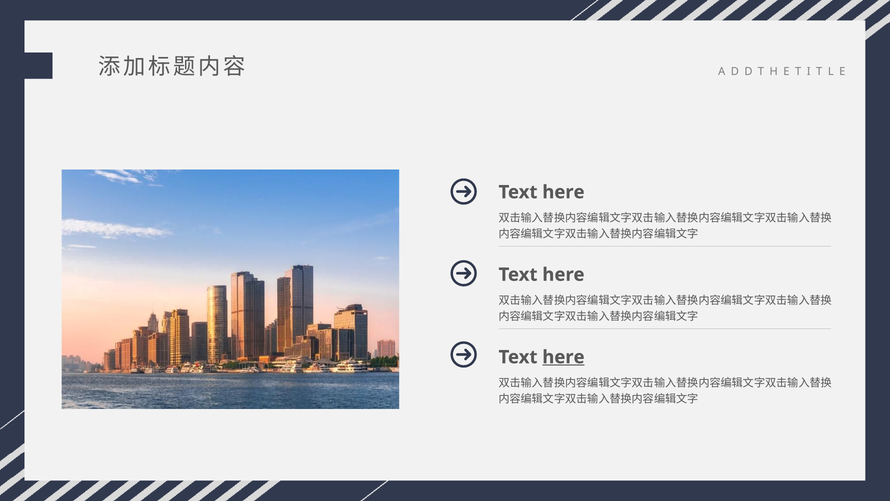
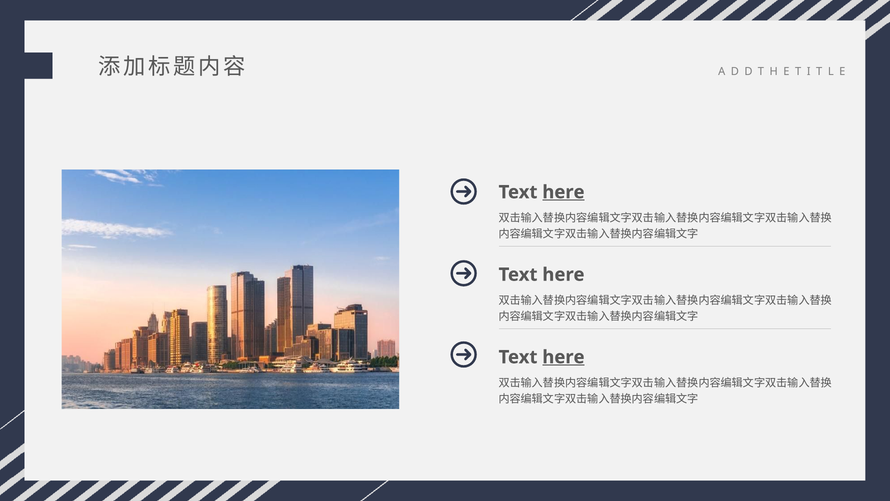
here at (563, 192) underline: none -> present
